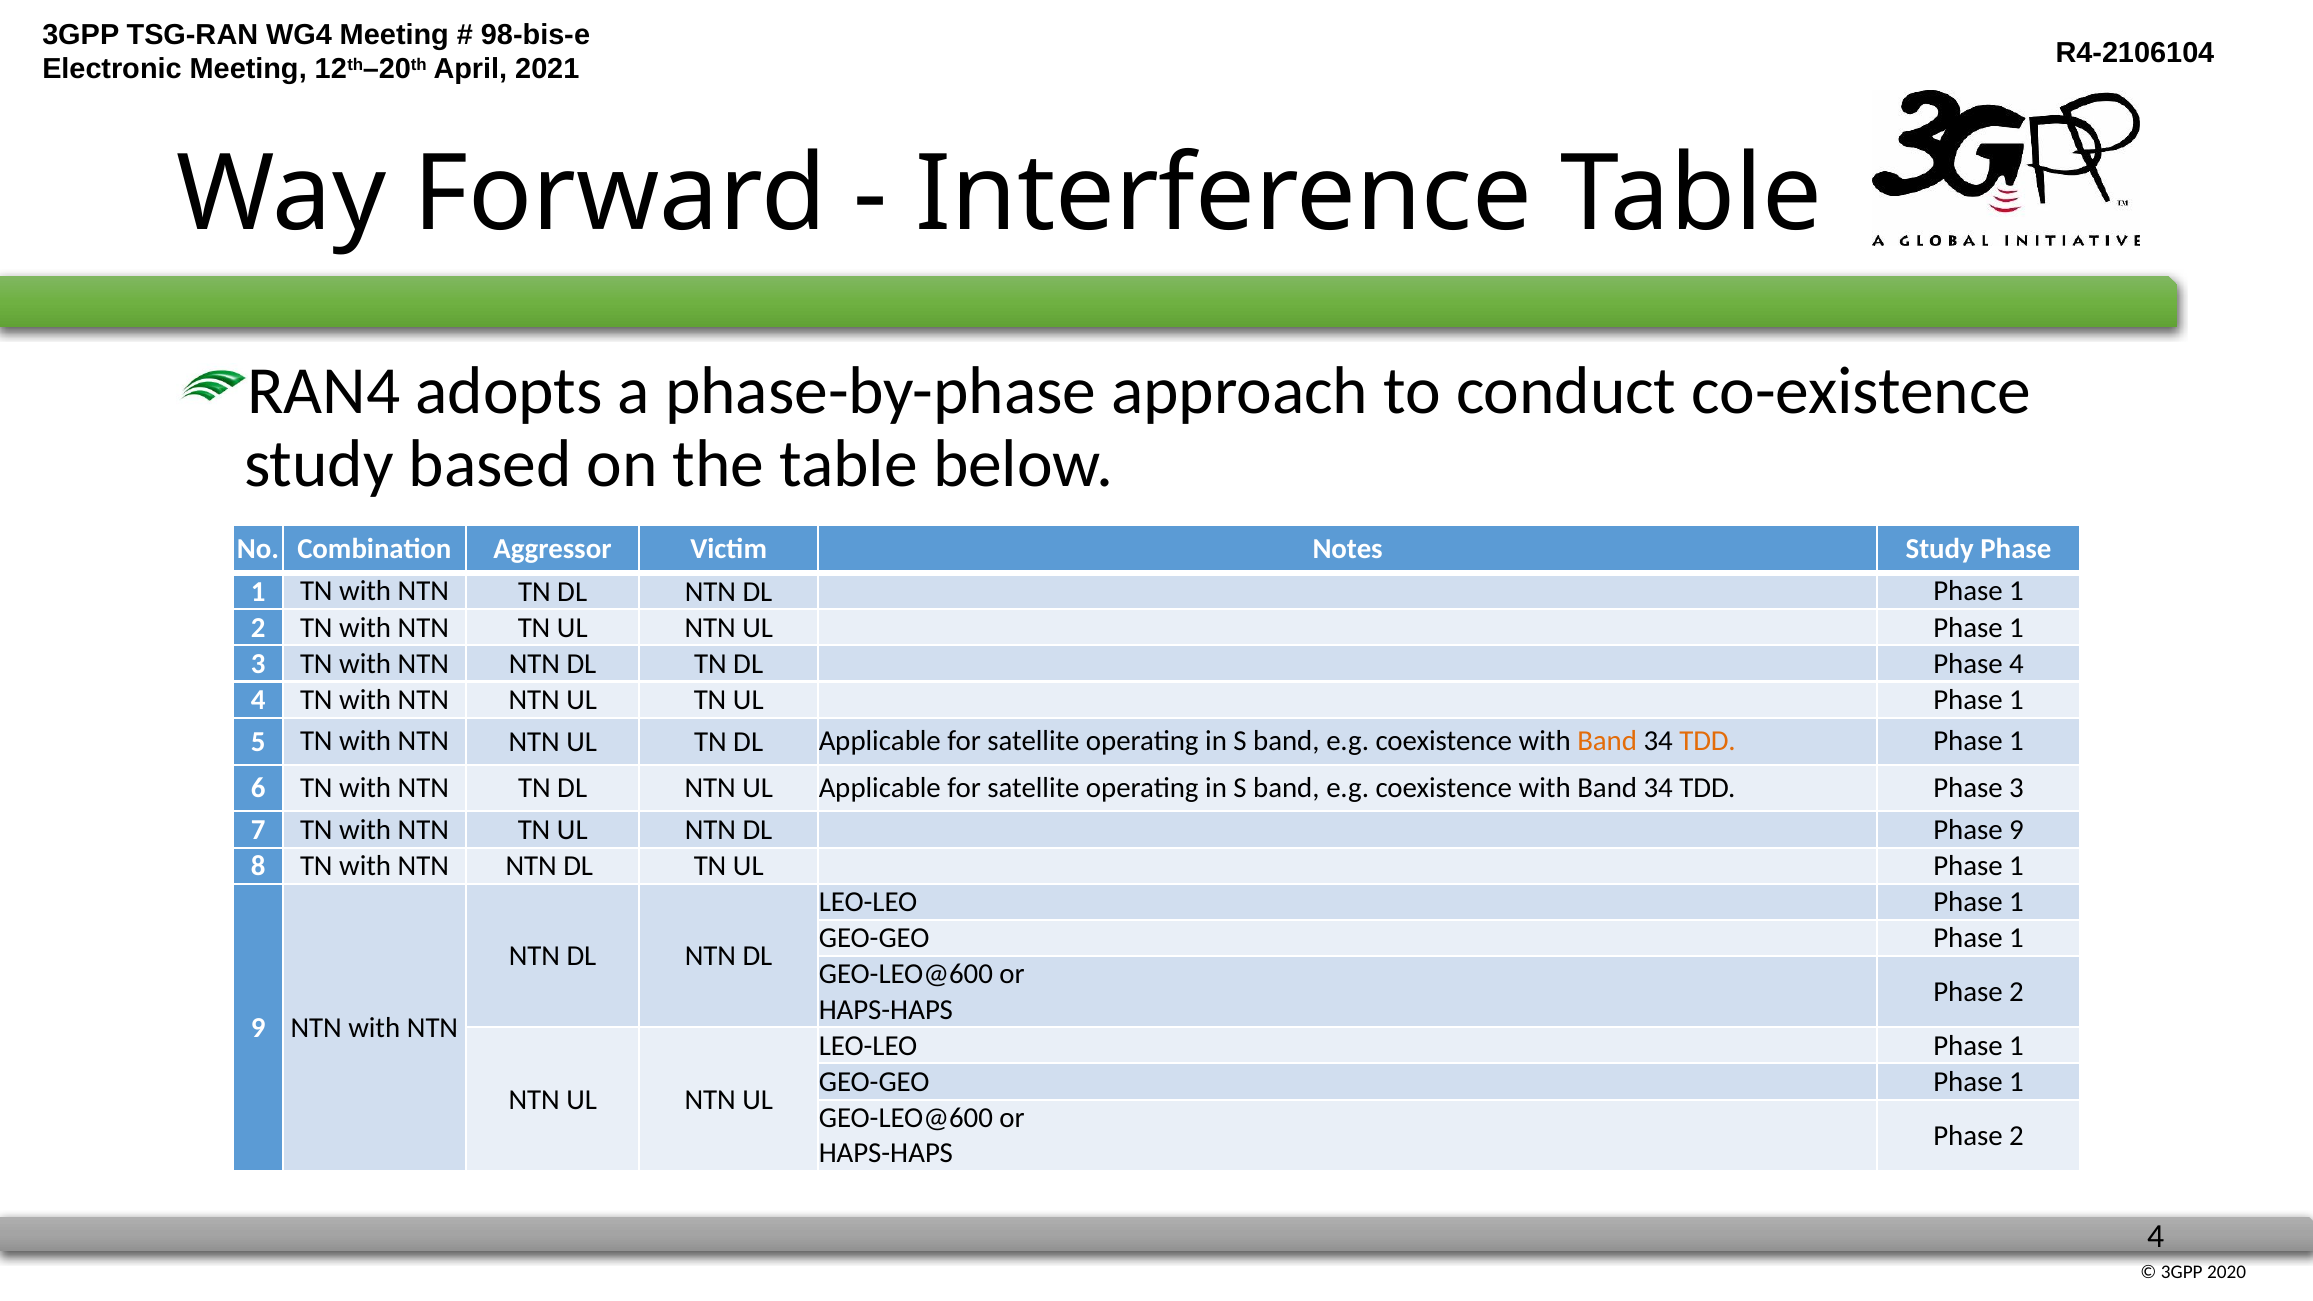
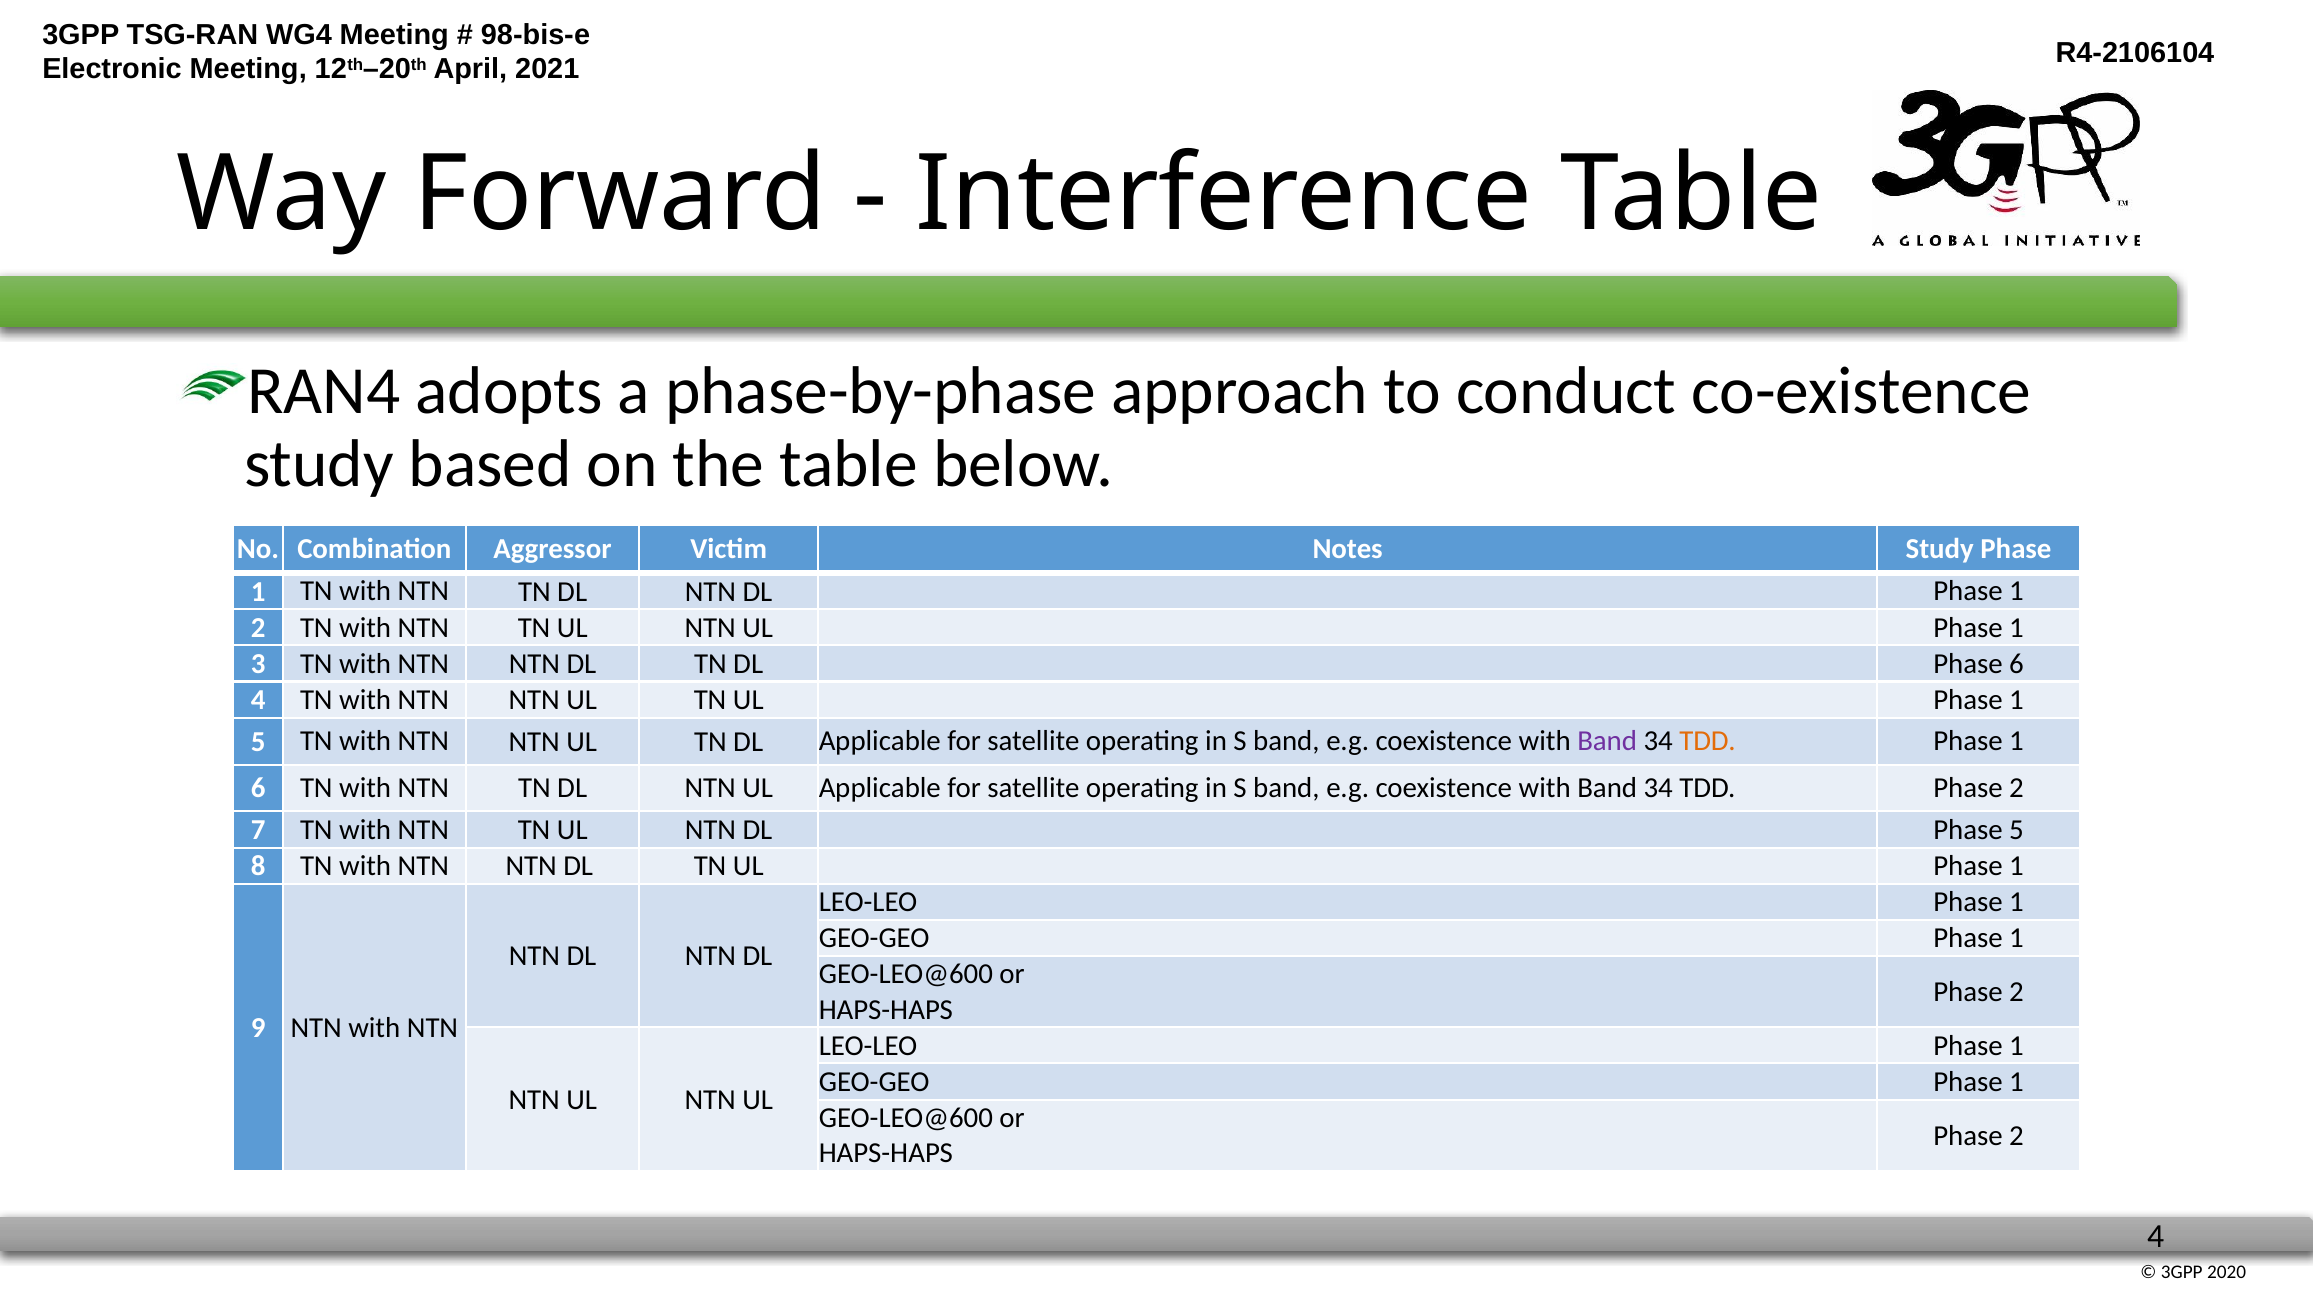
Phase 4: 4 -> 6
Band at (1607, 741) colour: orange -> purple
TDD Phase 3: 3 -> 2
Phase 9: 9 -> 5
